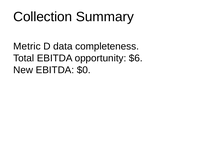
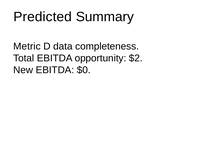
Collection: Collection -> Predicted
$6: $6 -> $2
